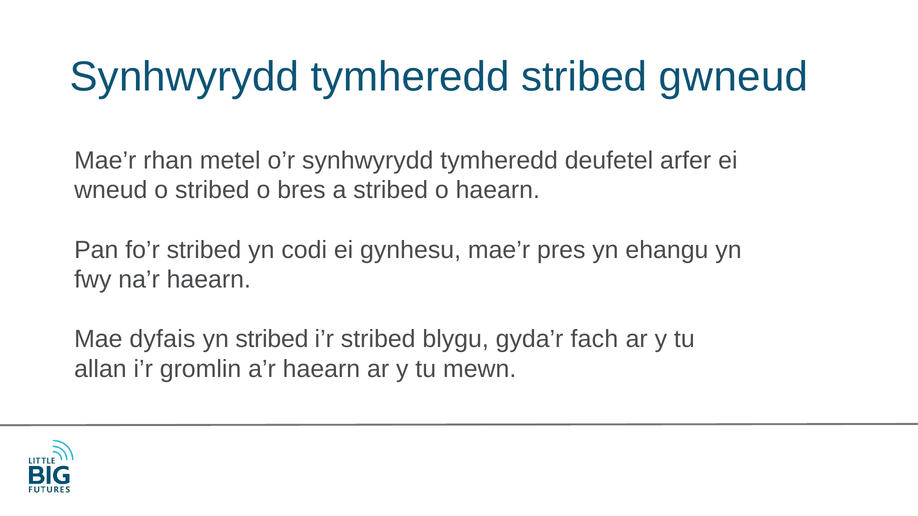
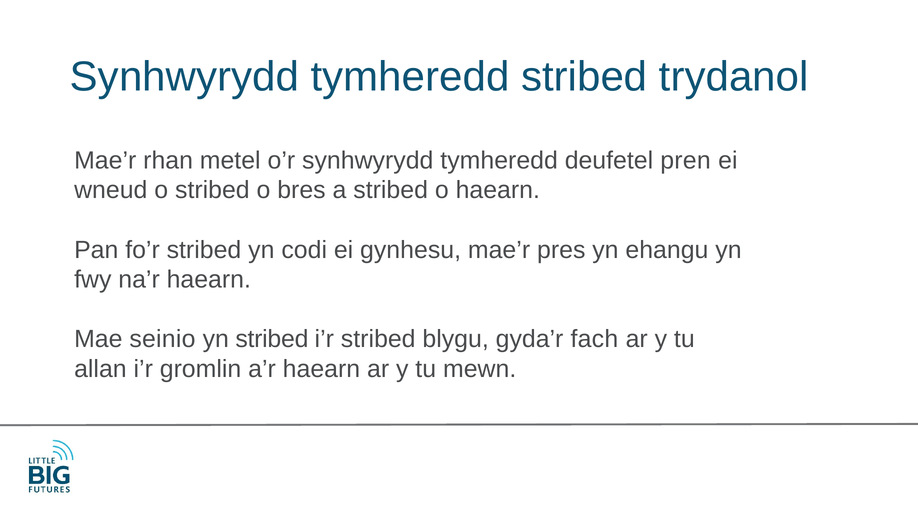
gwneud: gwneud -> trydanol
arfer: arfer -> pren
dyfais: dyfais -> seinio
